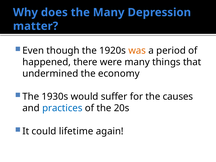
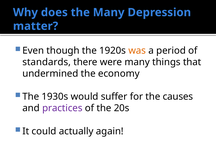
happened: happened -> standards
practices colour: blue -> purple
lifetime: lifetime -> actually
